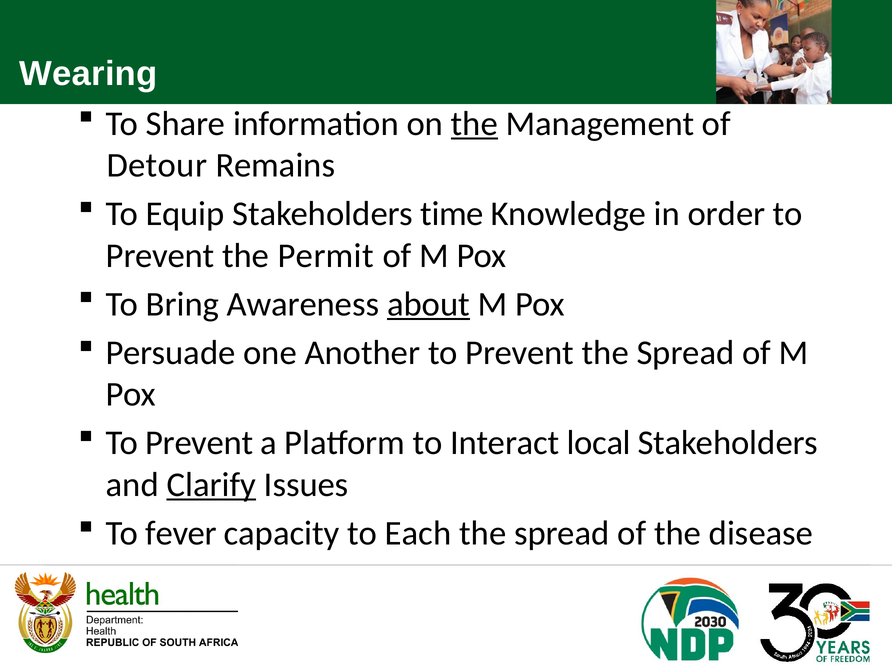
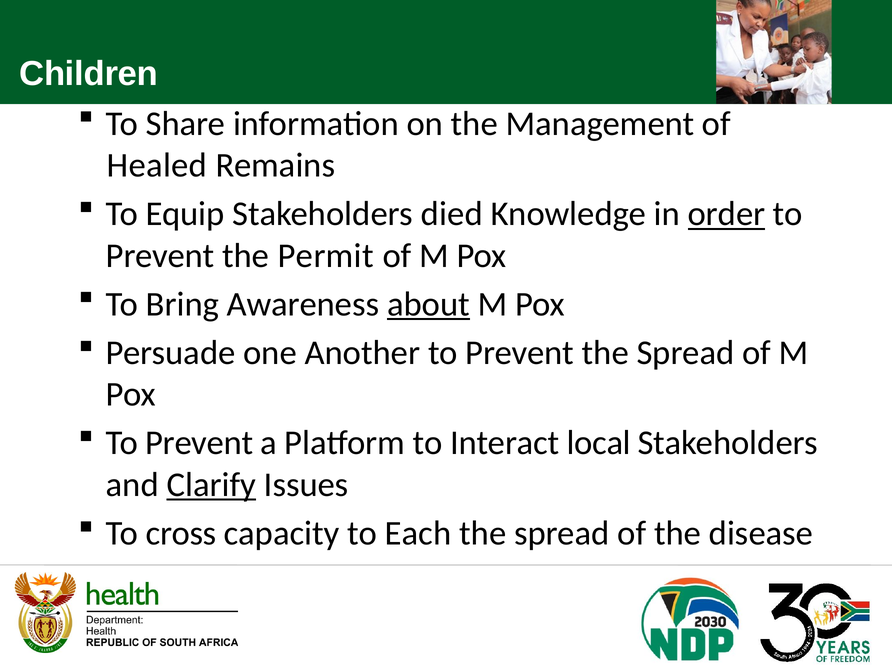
Wearing: Wearing -> Children
the at (474, 124) underline: present -> none
Detour: Detour -> Healed
time: time -> died
order underline: none -> present
fever: fever -> cross
